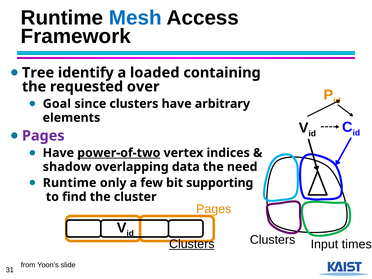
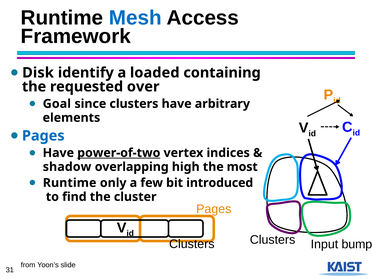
Tree: Tree -> Disk
Pages at (43, 136) colour: purple -> blue
data: data -> high
need: need -> most
supporting: supporting -> introduced
Clusters at (192, 244) underline: present -> none
times: times -> bump
